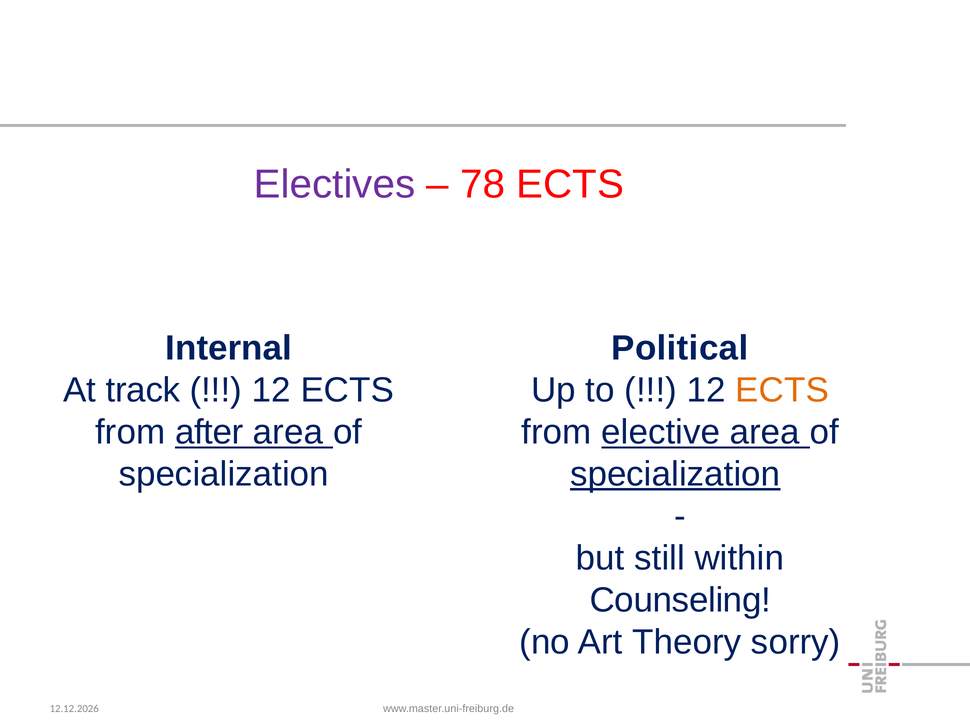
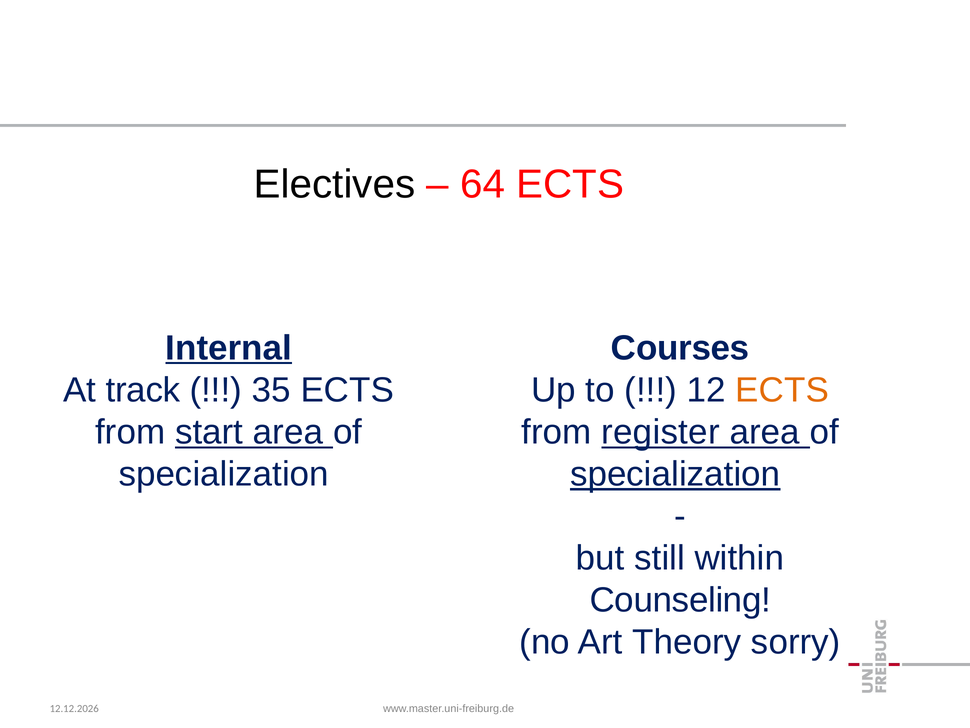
Electives colour: purple -> black
78: 78 -> 64
Internal underline: none -> present
Political: Political -> Courses
12 at (271, 390): 12 -> 35
after: after -> start
elective: elective -> register
